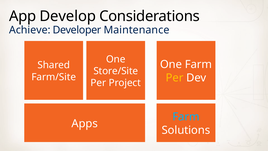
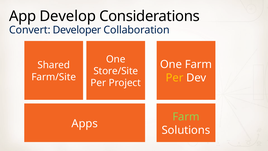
Achieve: Achieve -> Convert
Maintenance: Maintenance -> Collaboration
Farm at (186, 117) colour: light blue -> light green
